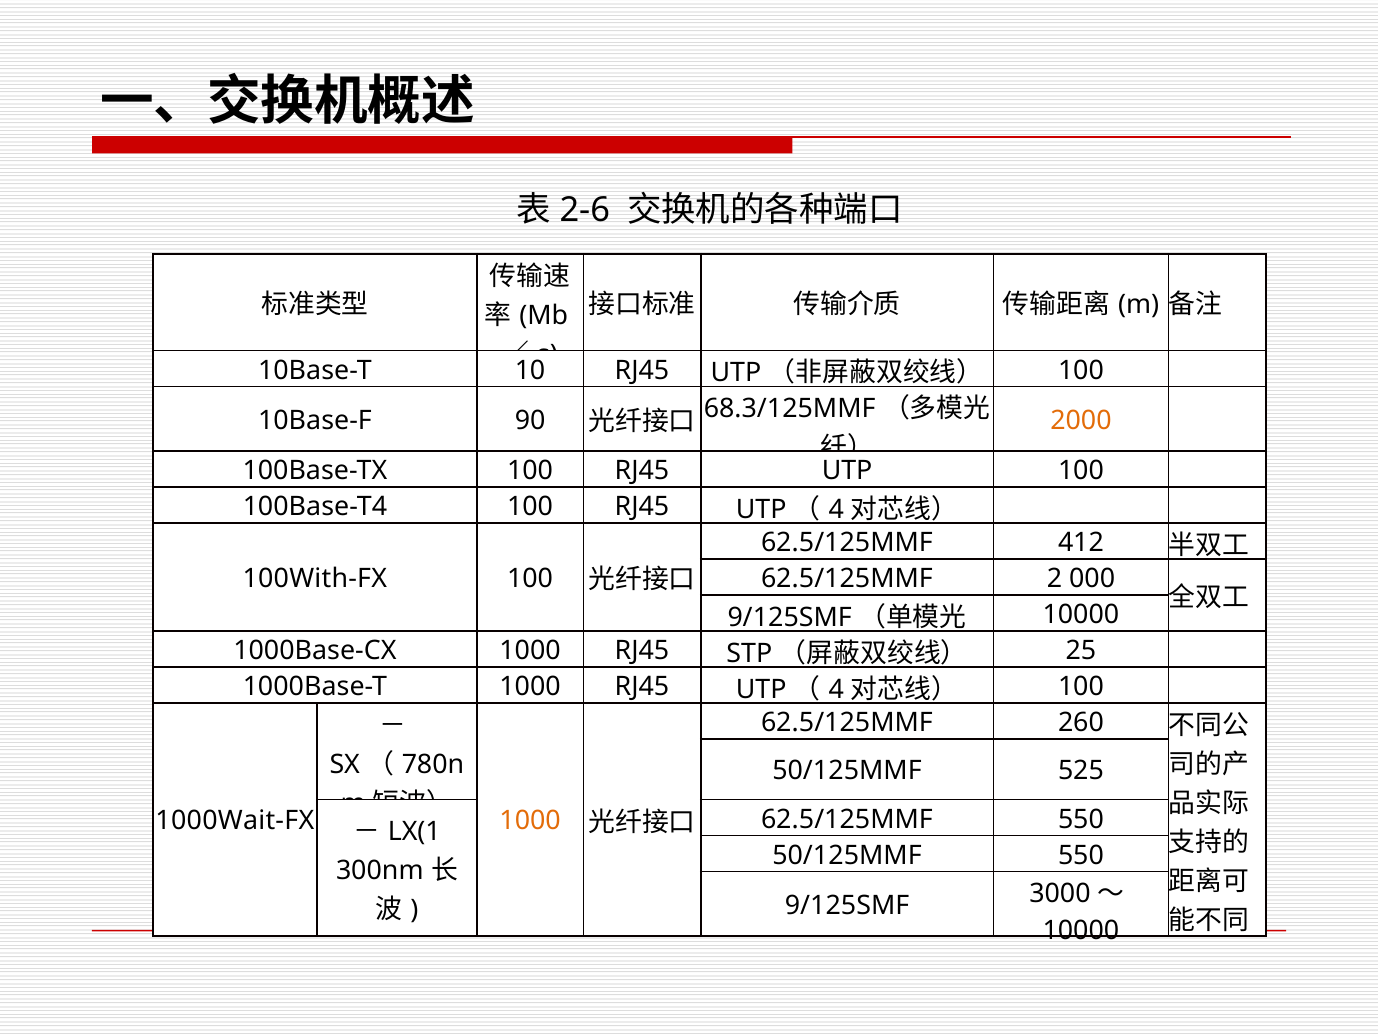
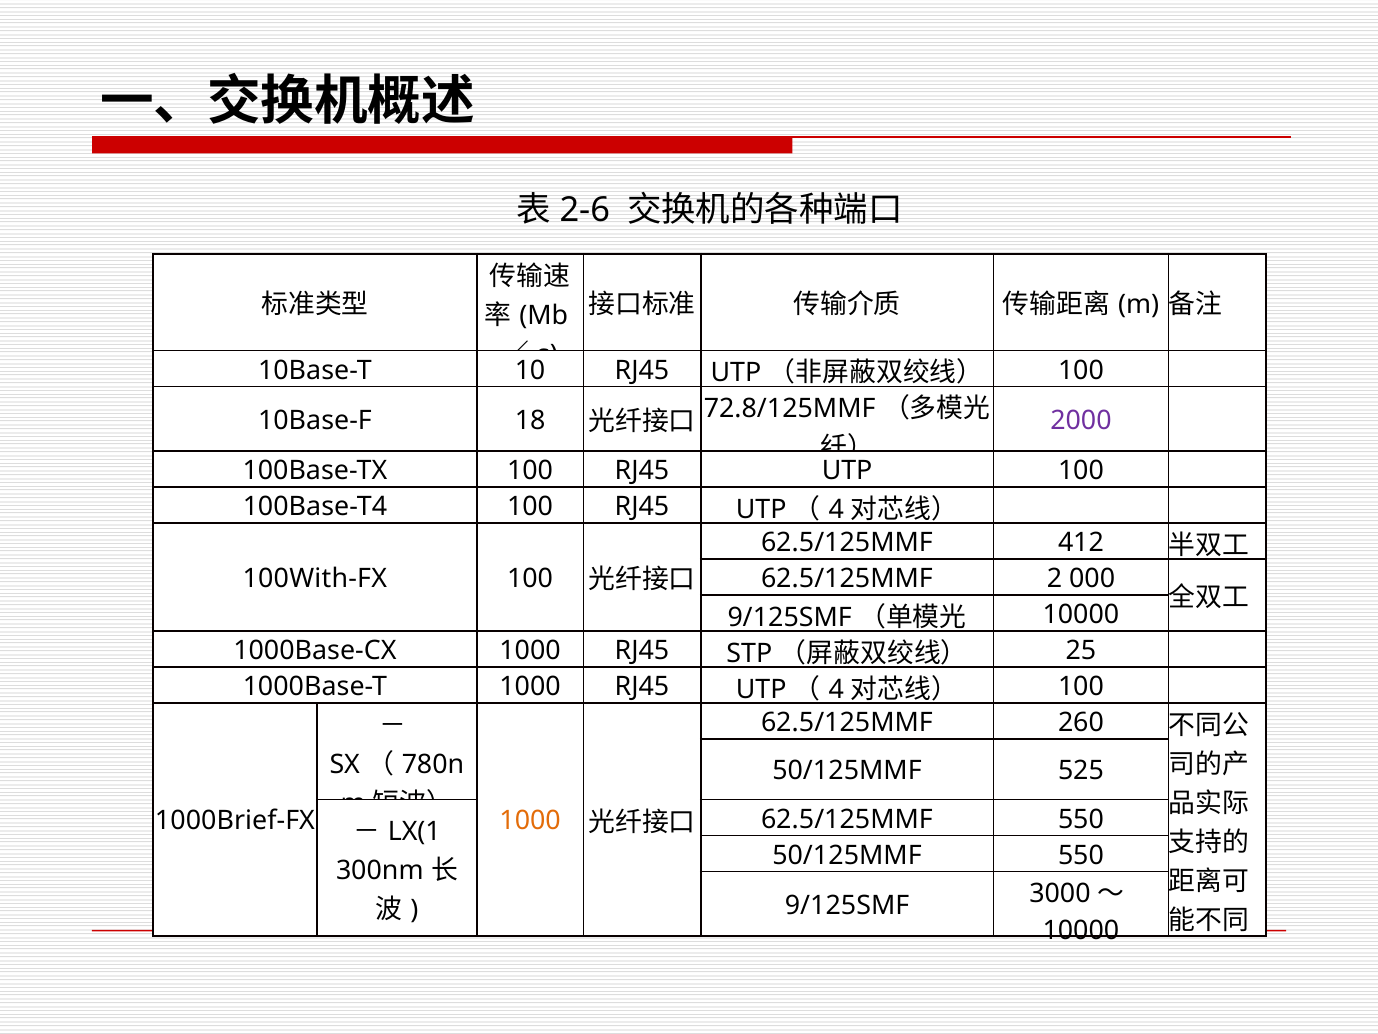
90: 90 -> 18
68.3/125MMF: 68.3/125MMF -> 72.8/125MMF
2000 colour: orange -> purple
1000Wait-FX: 1000Wait-FX -> 1000Brief-FX
